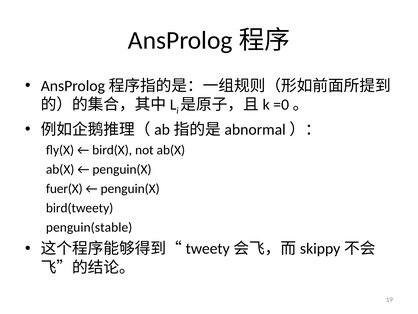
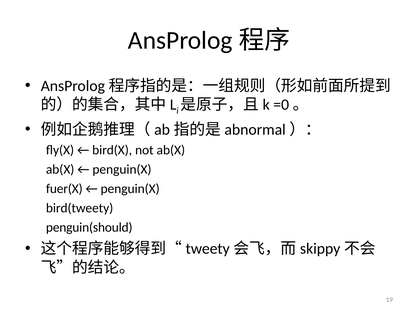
penguin(stable: penguin(stable -> penguin(should
